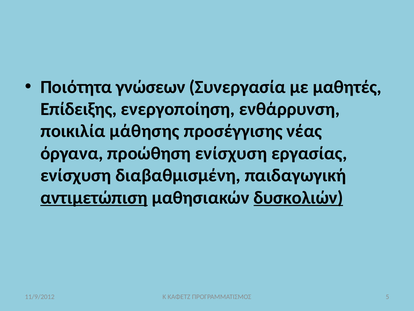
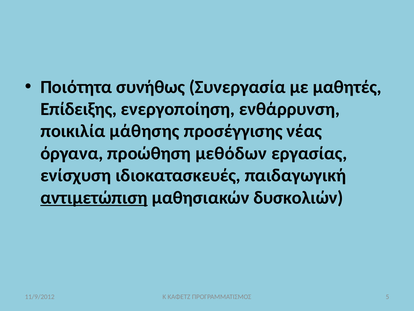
γνώσεων: γνώσεων -> συνήθως
προώθηση ενίσχυση: ενίσχυση -> μεθόδων
διαβαθμισμένη: διαβαθμισμένη -> ιδιοκατασκευές
δυσκολιών underline: present -> none
